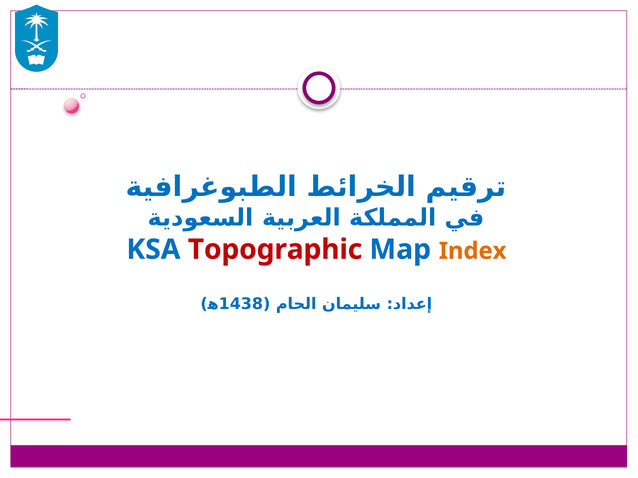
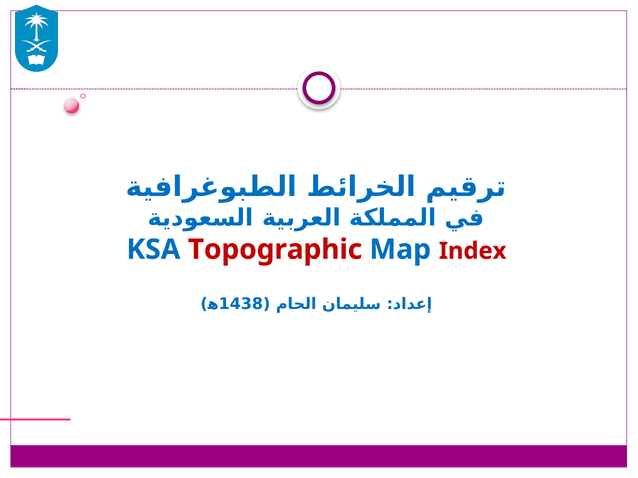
Index colour: orange -> red
